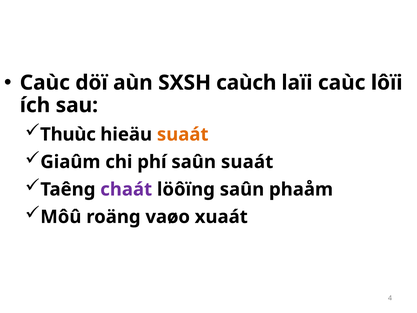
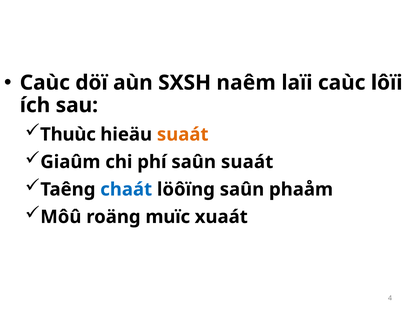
caùch: caùch -> naêm
chaát colour: purple -> blue
vaøo: vaøo -> muïc
